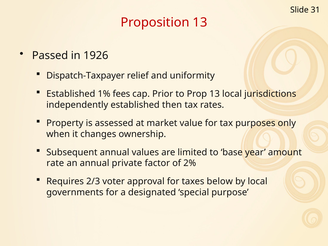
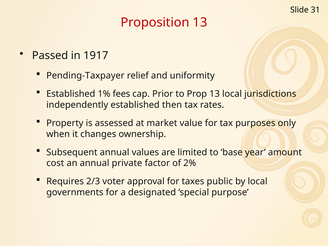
1926: 1926 -> 1917
Dispatch-Taxpayer: Dispatch-Taxpayer -> Pending-Taxpayer
rate: rate -> cost
below: below -> public
